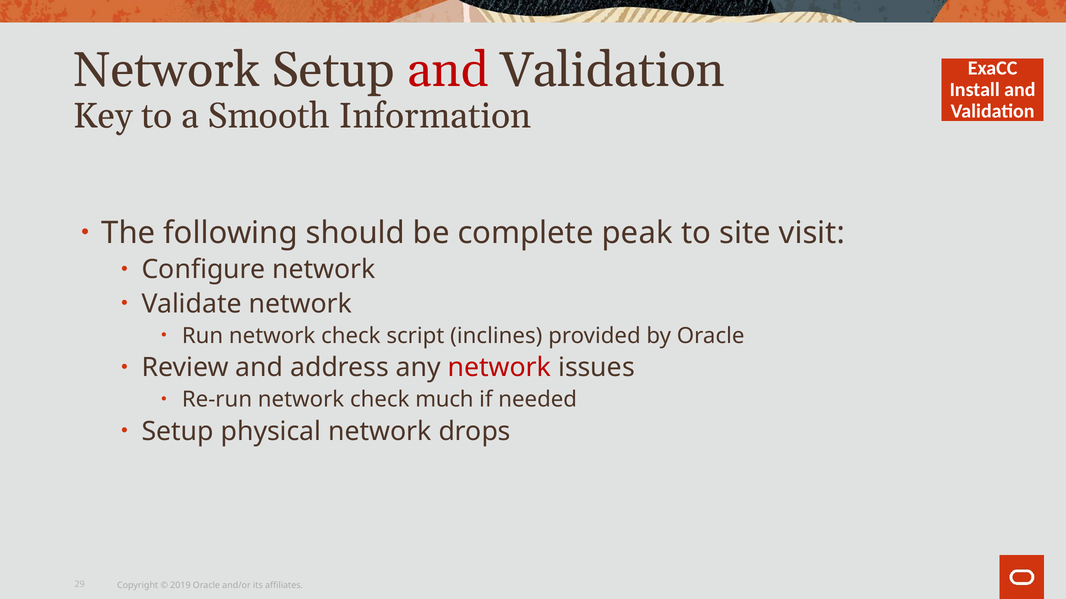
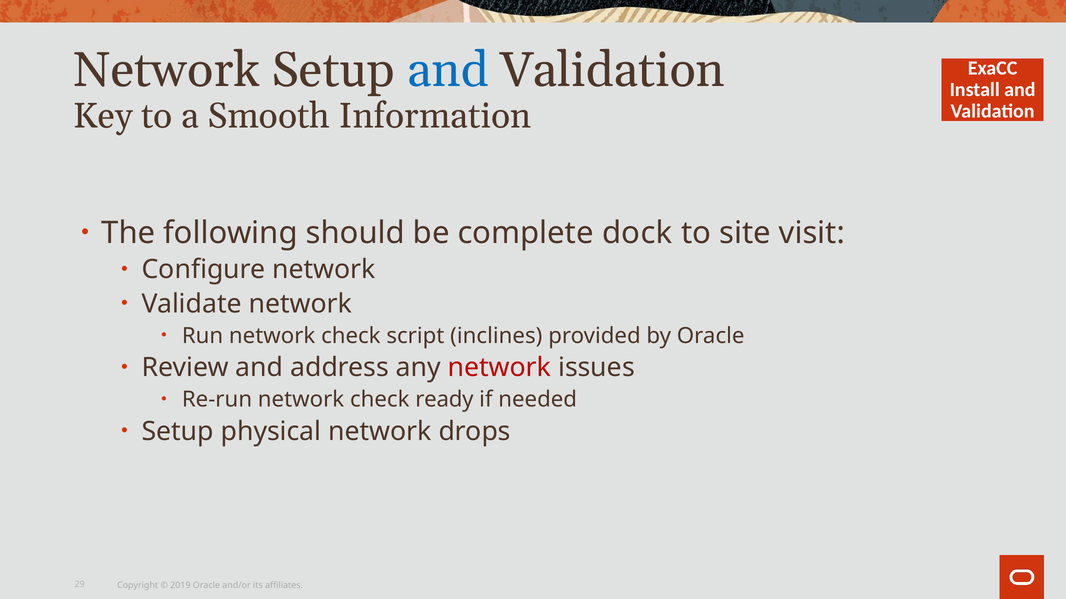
and at (448, 70) colour: red -> blue
peak: peak -> dock
much: much -> ready
